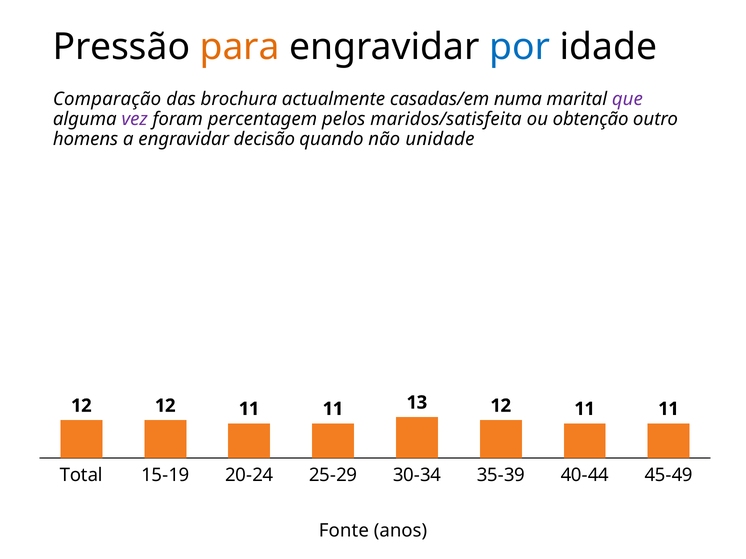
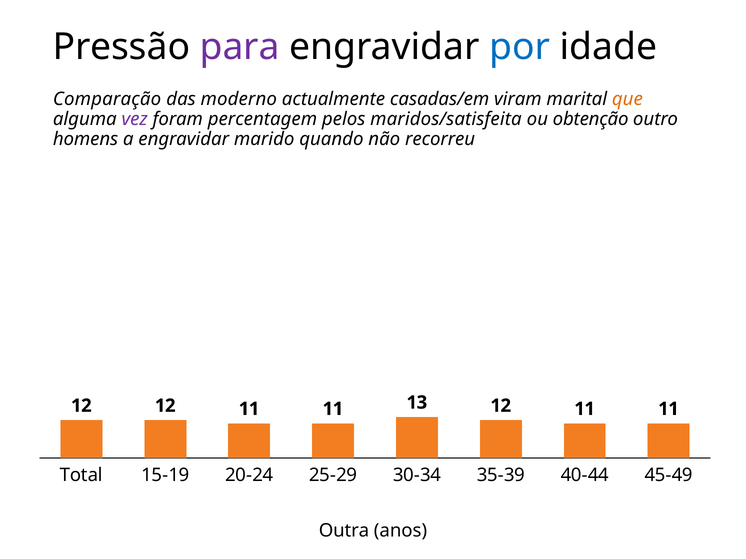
para colour: orange -> purple
brochura: brochura -> moderno
numa: numa -> viram
que colour: purple -> orange
decisão: decisão -> marido
unidade: unidade -> recorreu
Fonte: Fonte -> Outra
